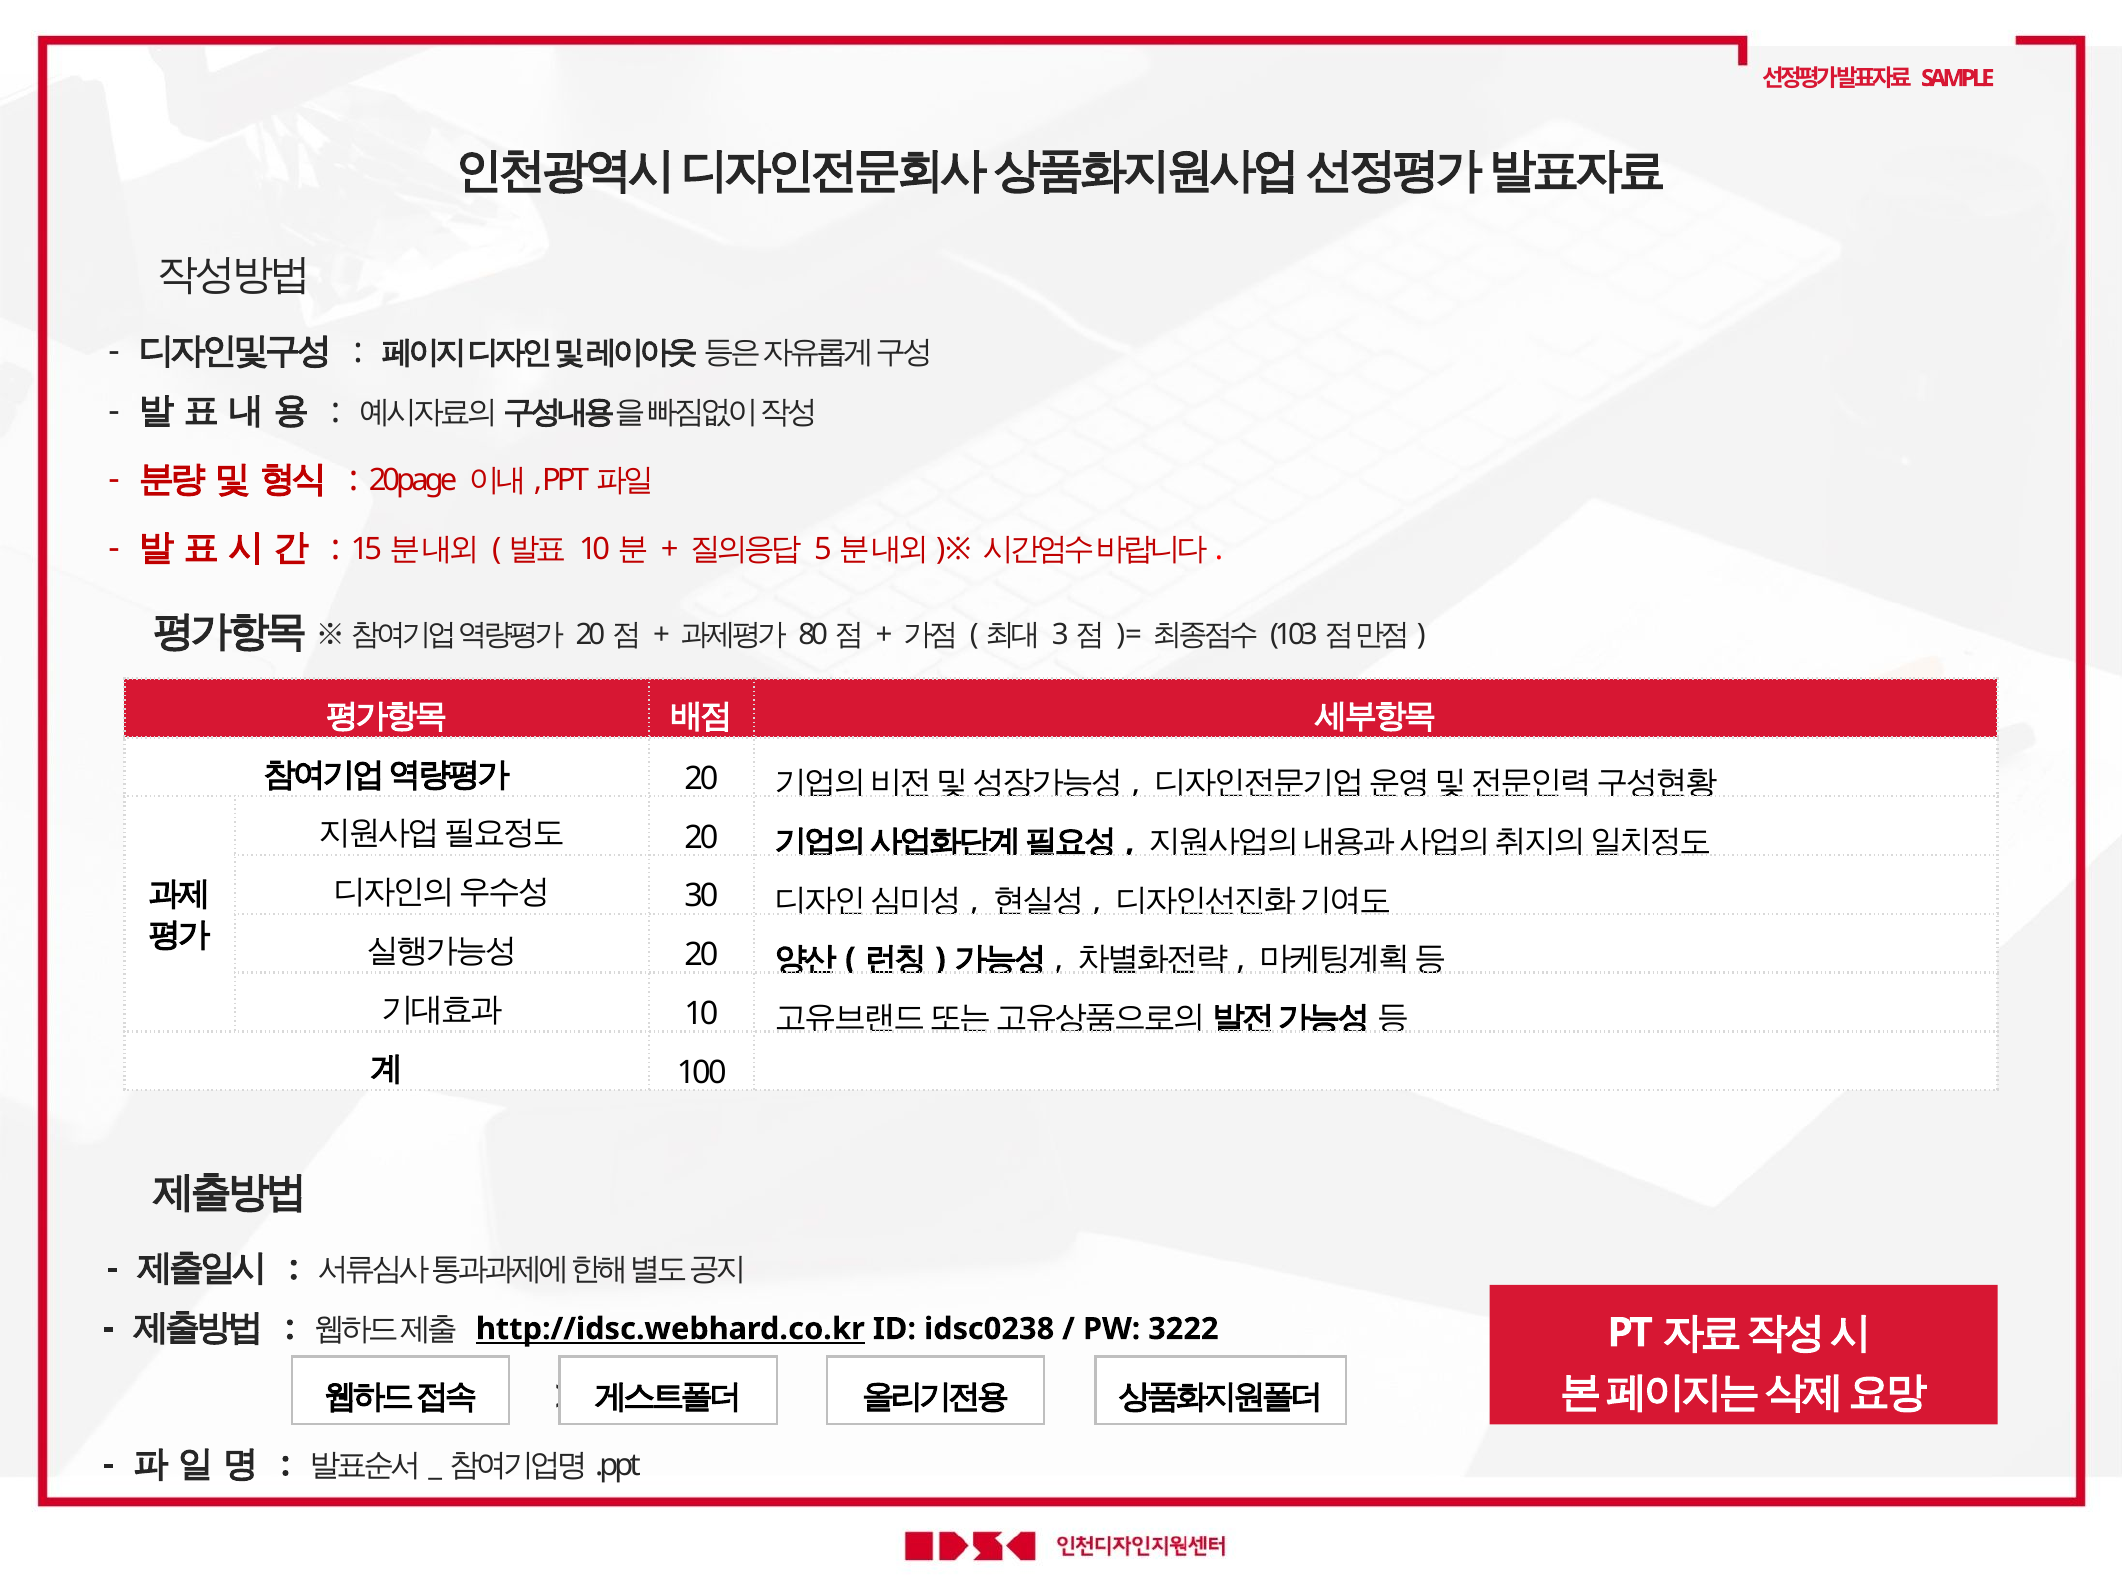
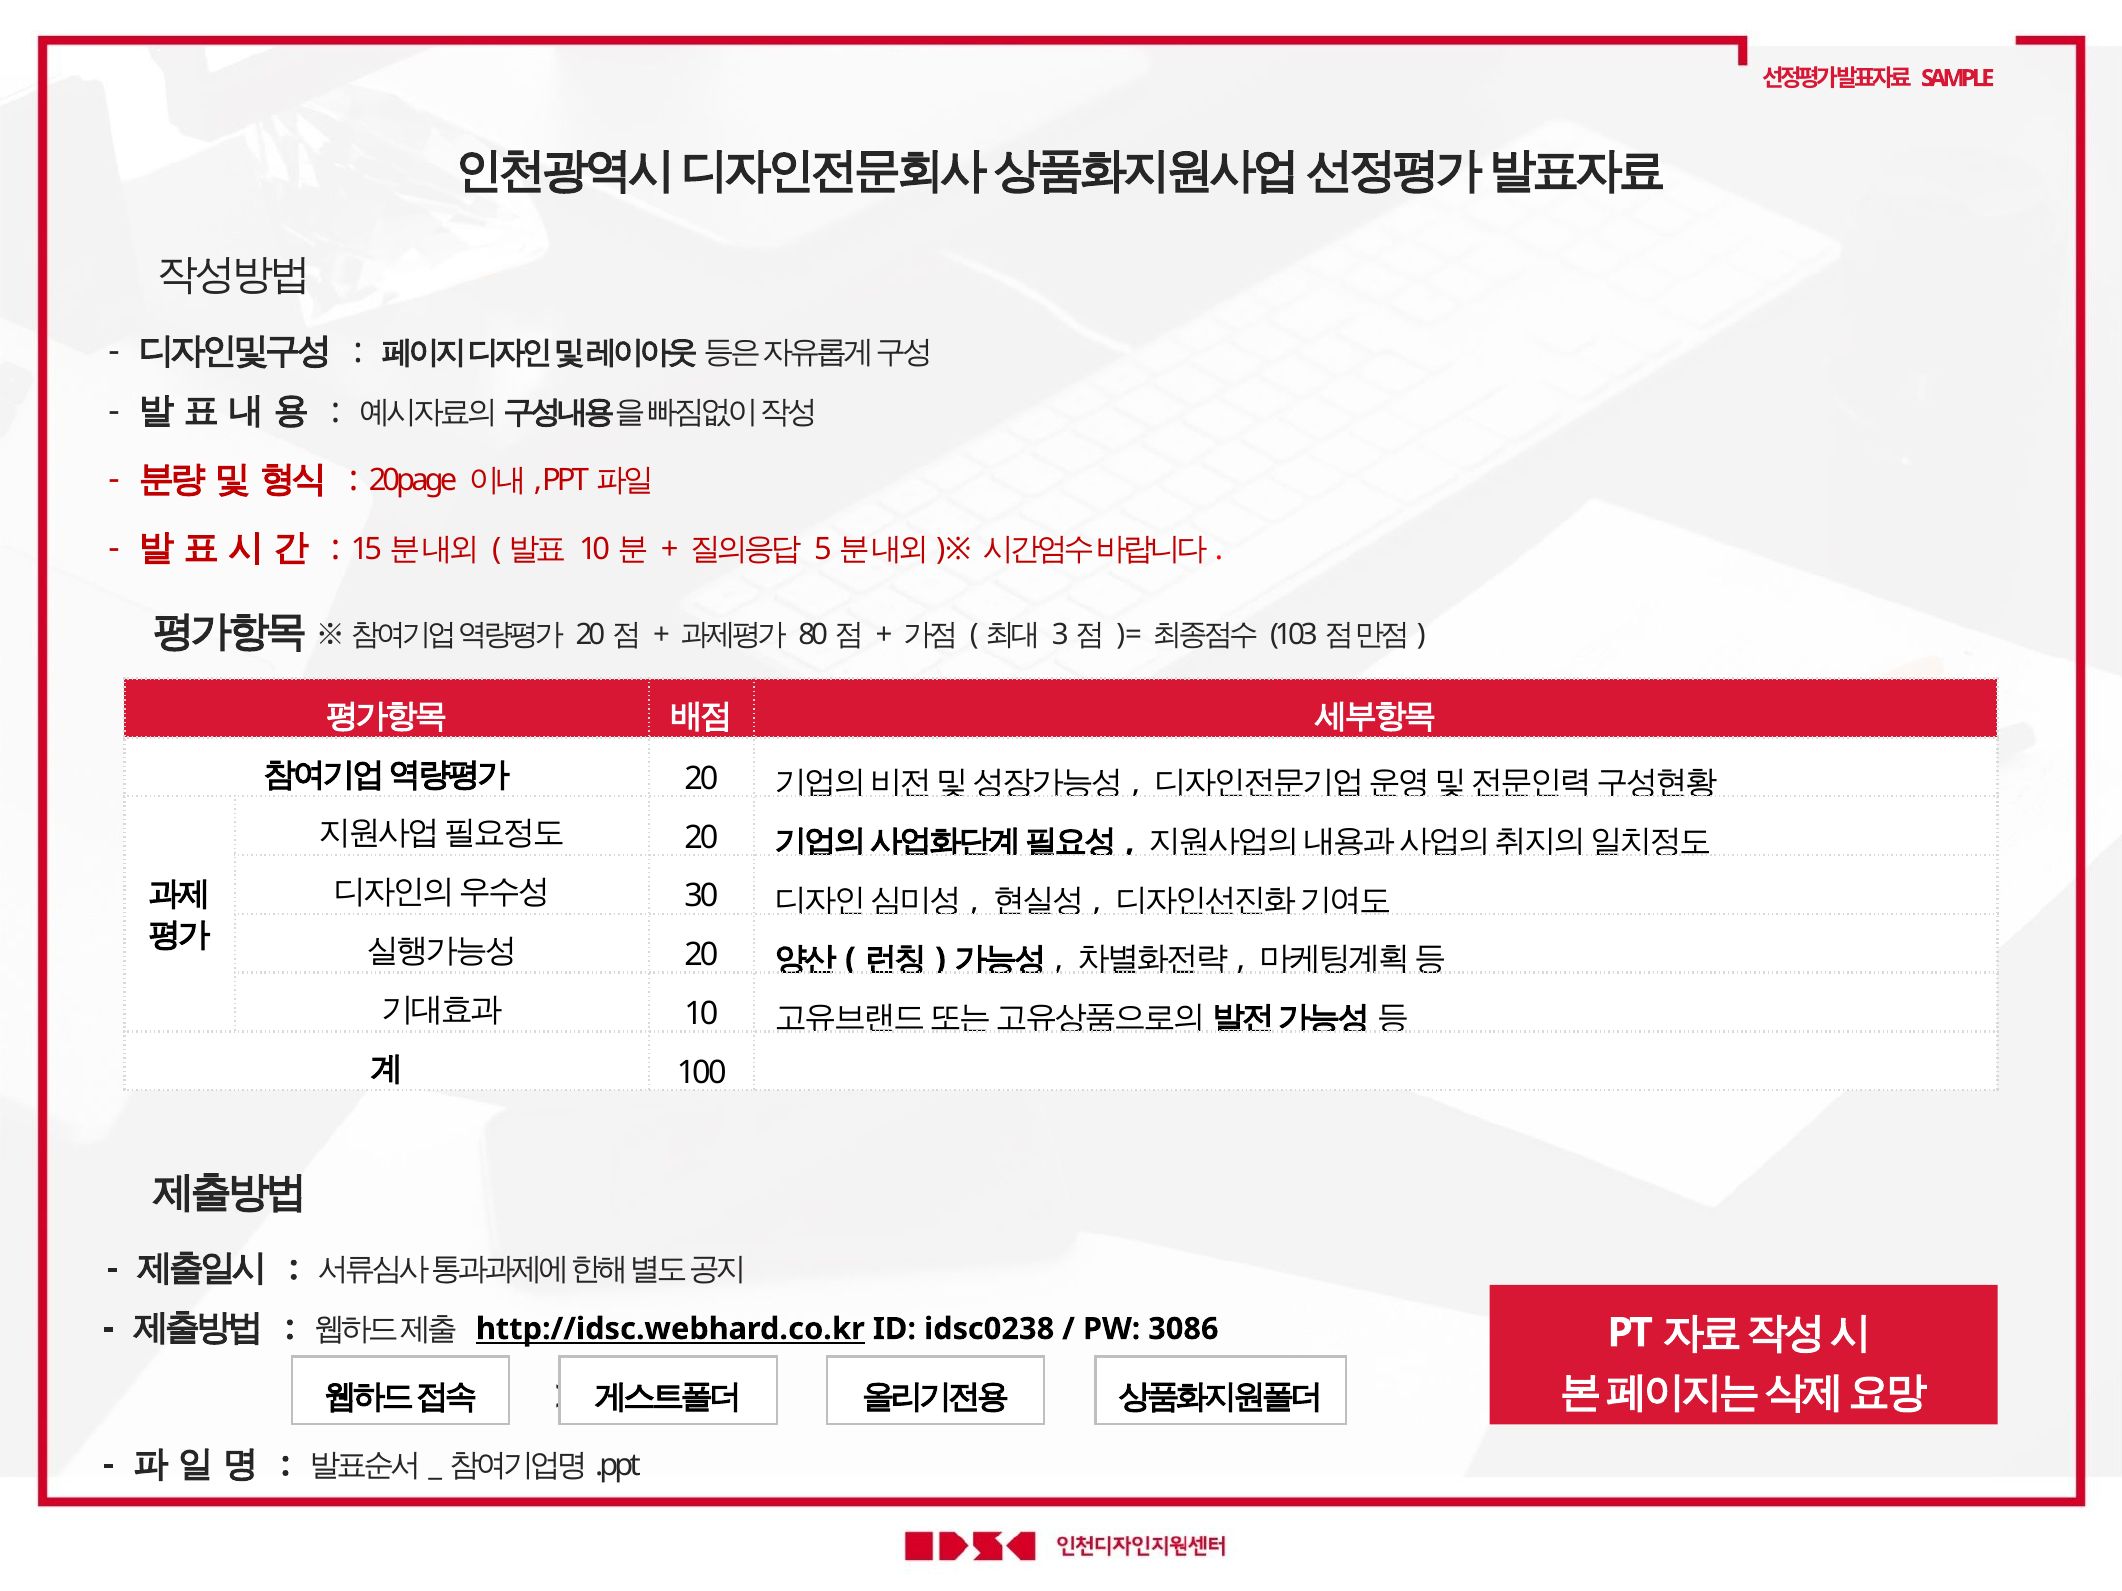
3222: 3222 -> 3086
